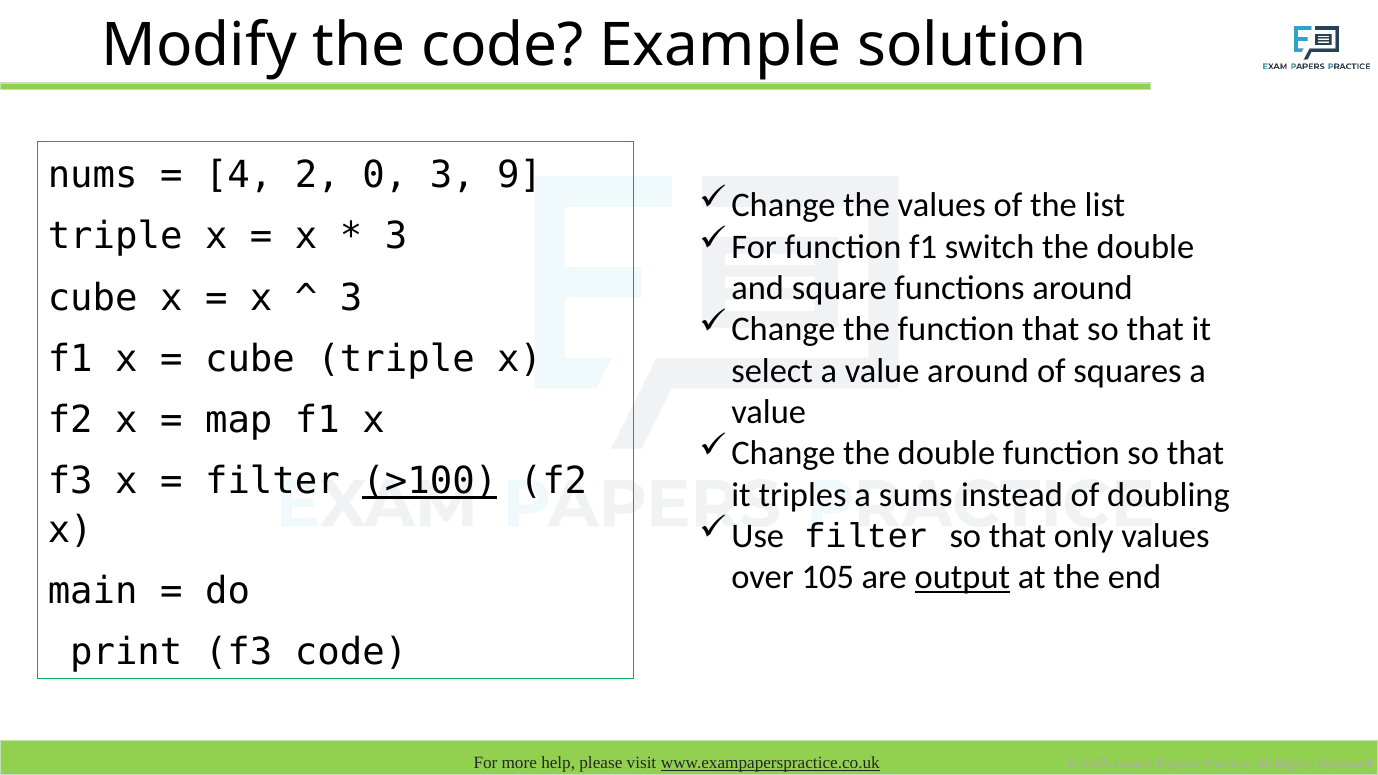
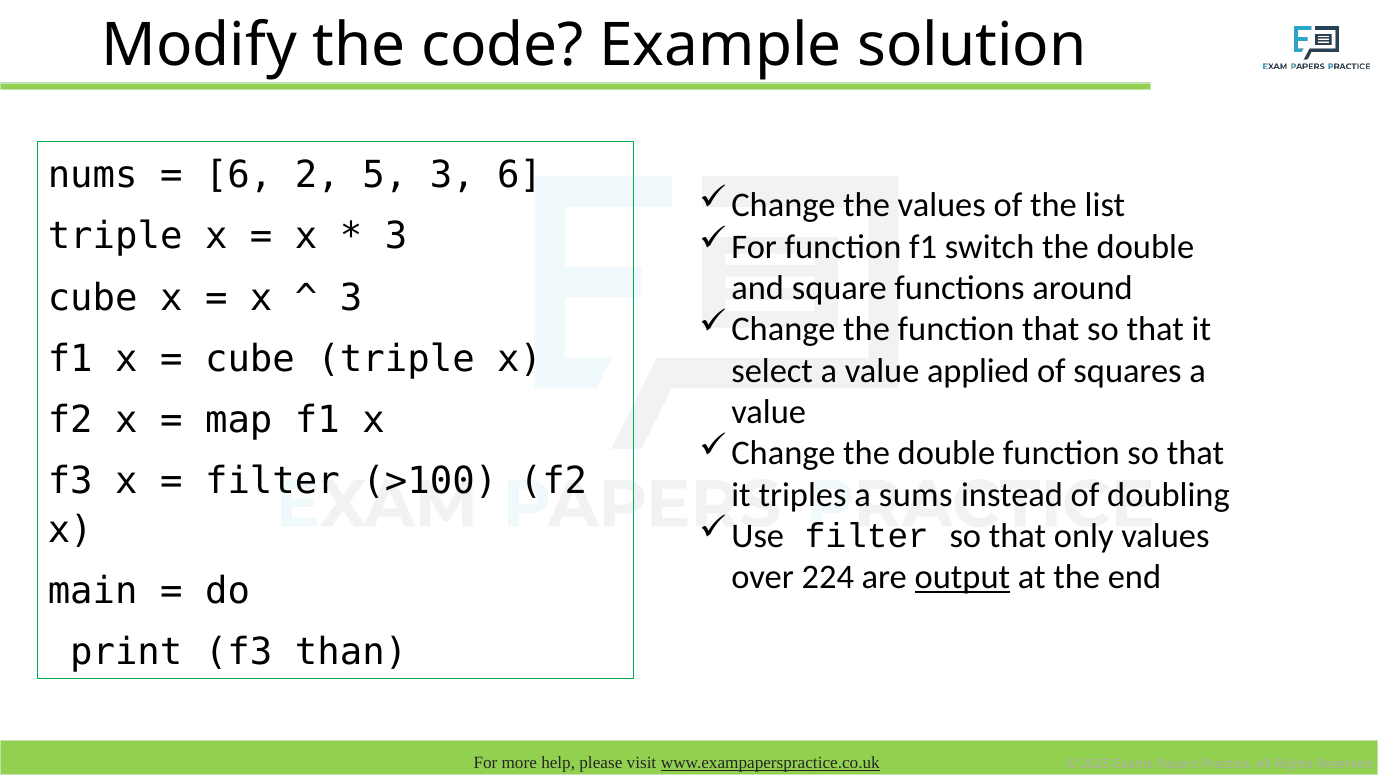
4 at (239, 175): 4 -> 6
0: 0 -> 5
3 9: 9 -> 6
value around: around -> applied
>100 underline: present -> none
105: 105 -> 224
f3 code: code -> than
